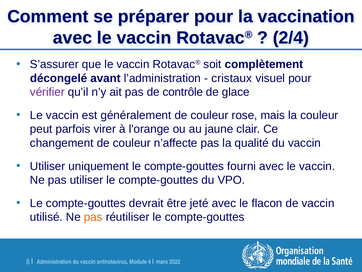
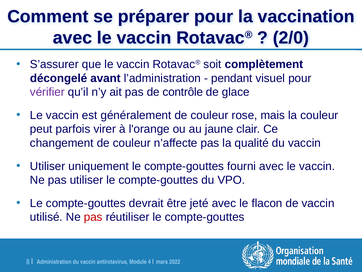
2/4: 2/4 -> 2/0
cristaux: cristaux -> pendant
pas at (93, 217) colour: orange -> red
